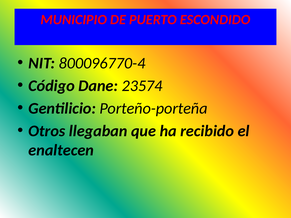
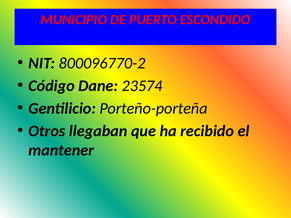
800096770-4: 800096770-4 -> 800096770-2
enaltecen: enaltecen -> mantener
